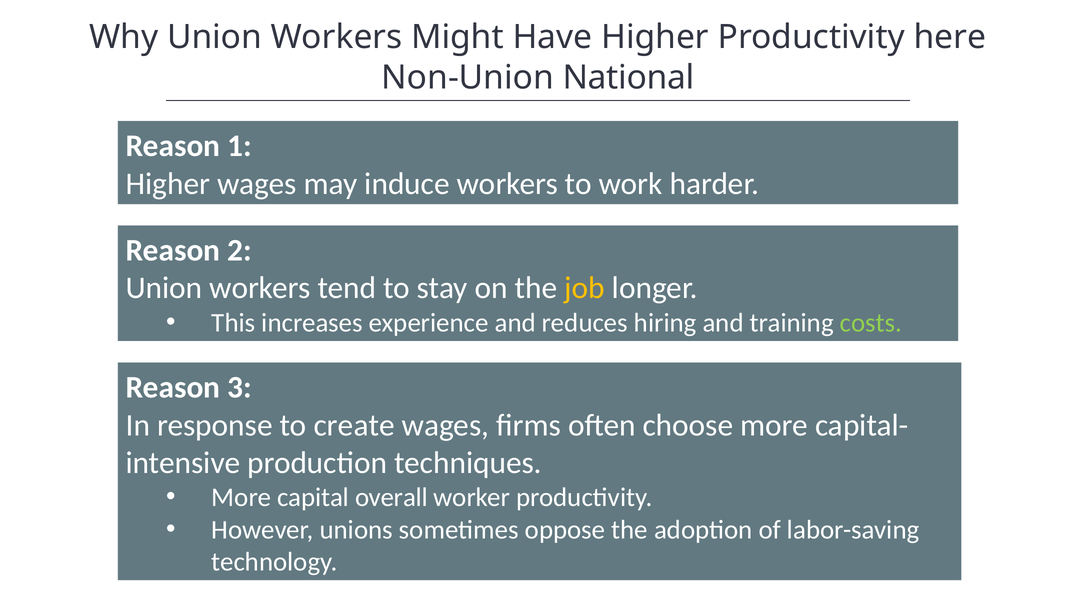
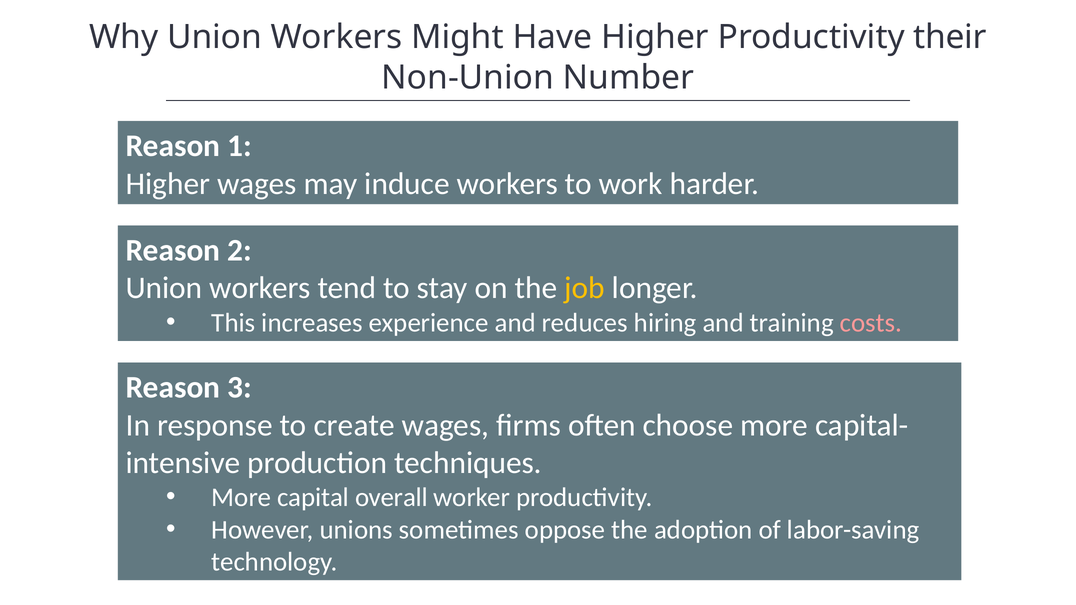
here: here -> their
National: National -> Number
costs colour: light green -> pink
